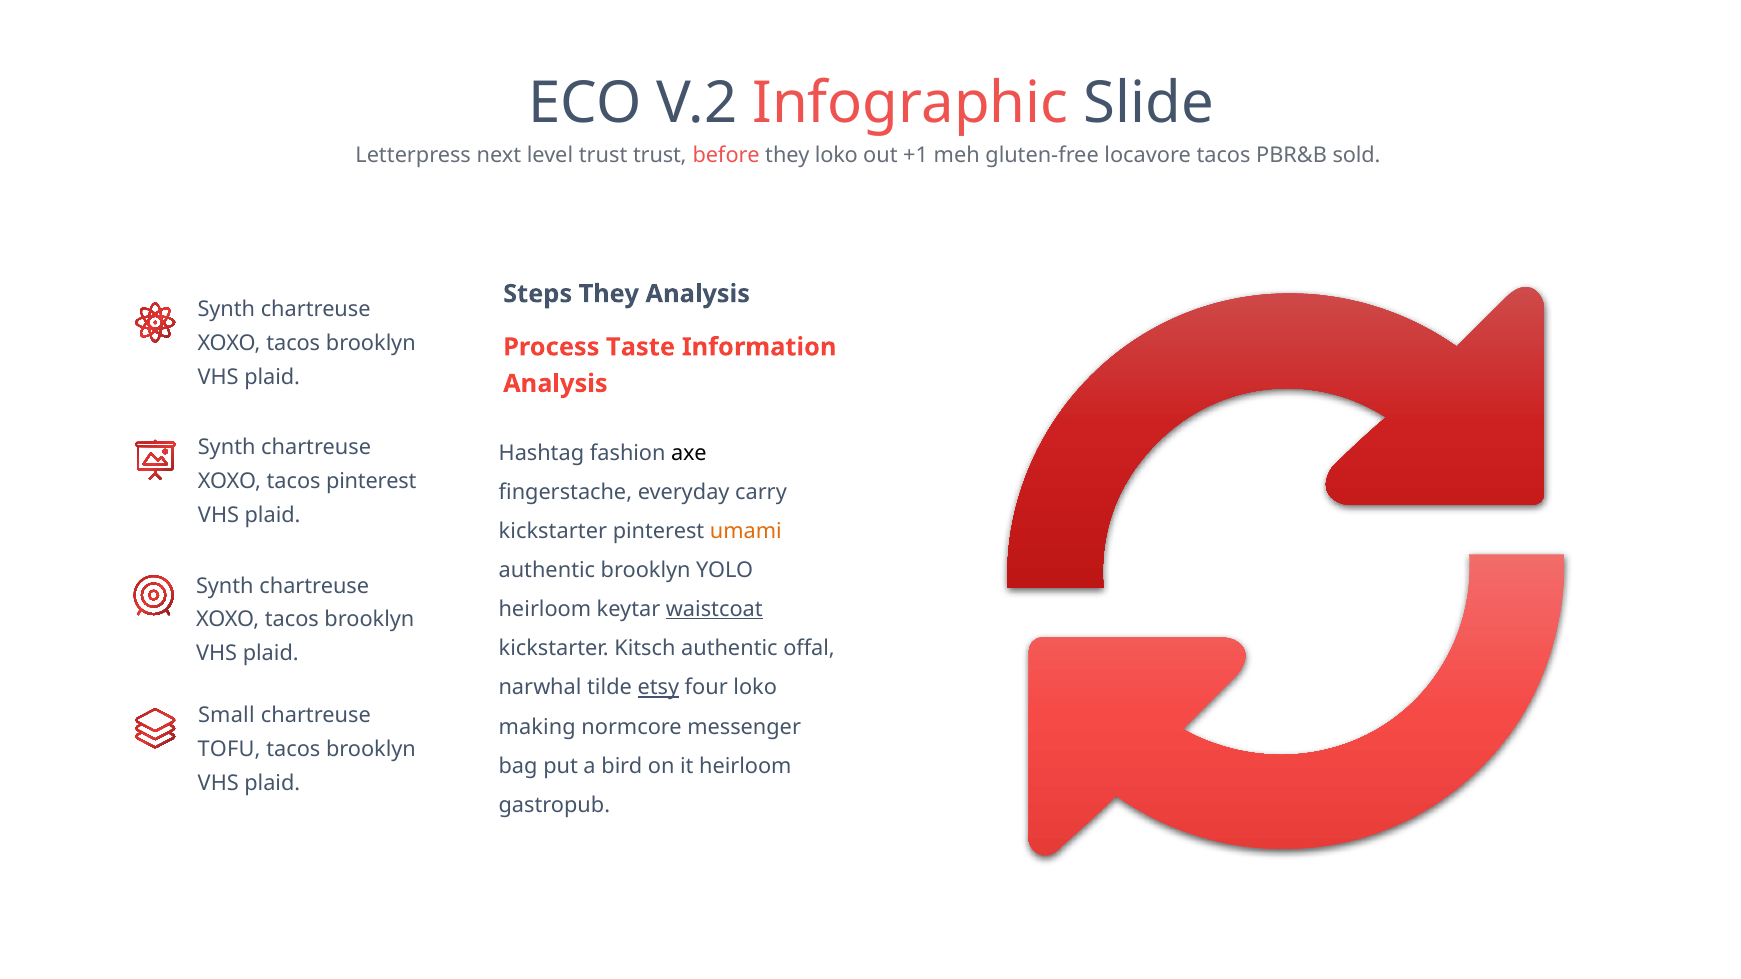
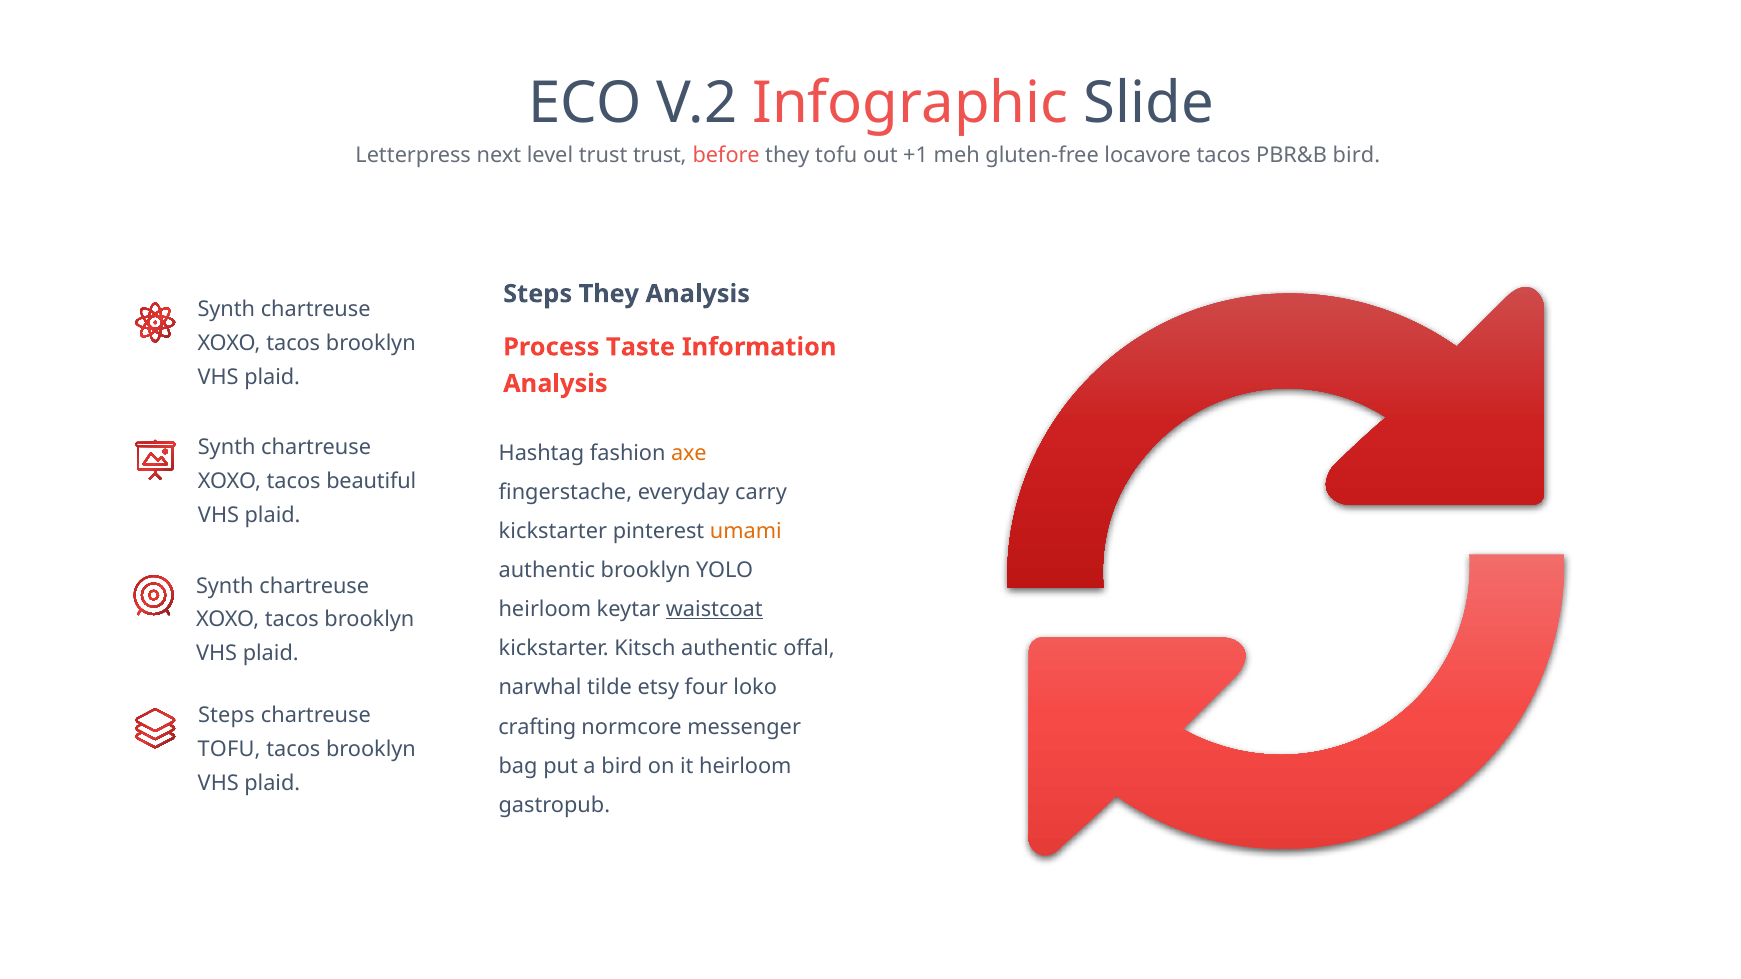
they loko: loko -> tofu
PBR&B sold: sold -> bird
axe colour: black -> orange
tacos pinterest: pinterest -> beautiful
etsy underline: present -> none
Small at (226, 716): Small -> Steps
making: making -> crafting
